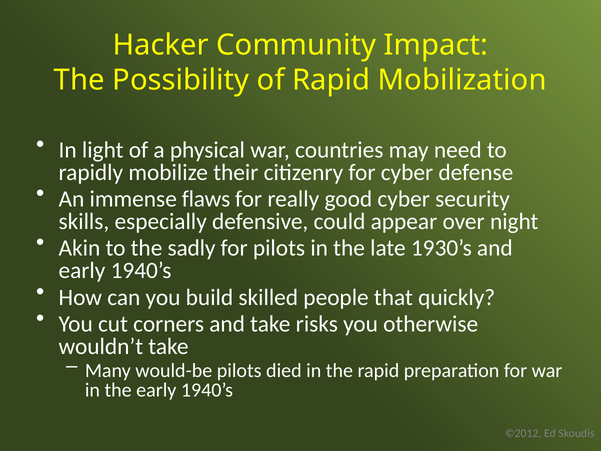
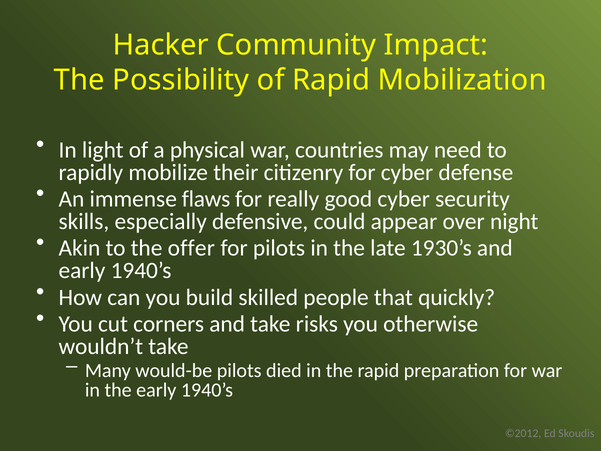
sadly: sadly -> offer
